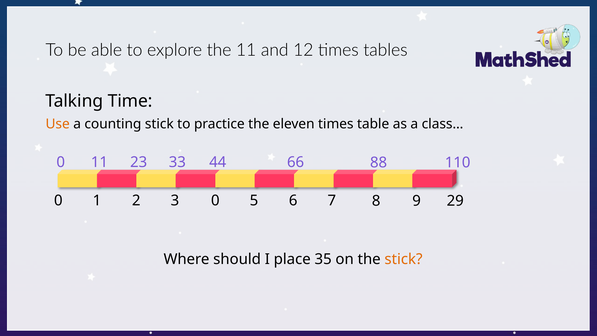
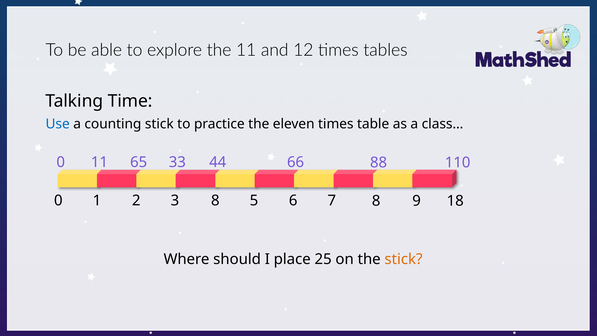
Use colour: orange -> blue
23: 23 -> 65
3 0: 0 -> 8
29: 29 -> 18
35: 35 -> 25
